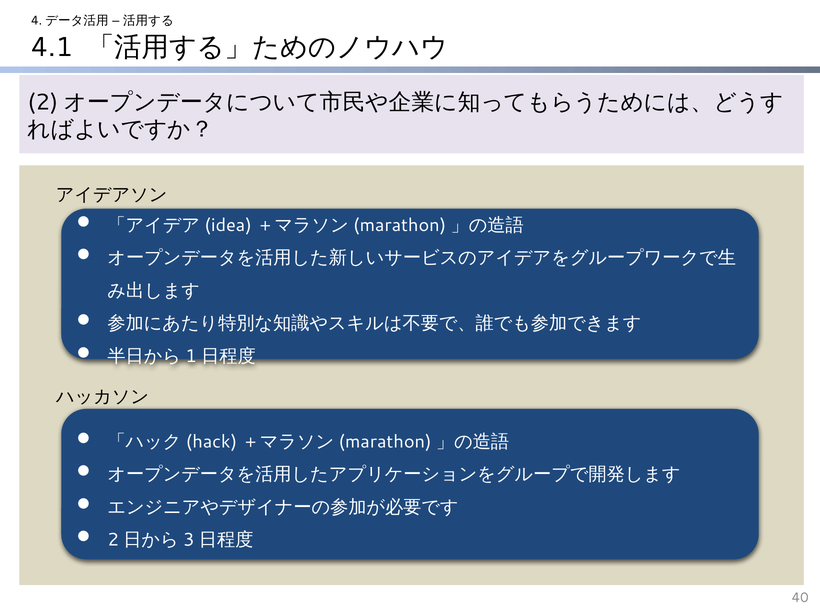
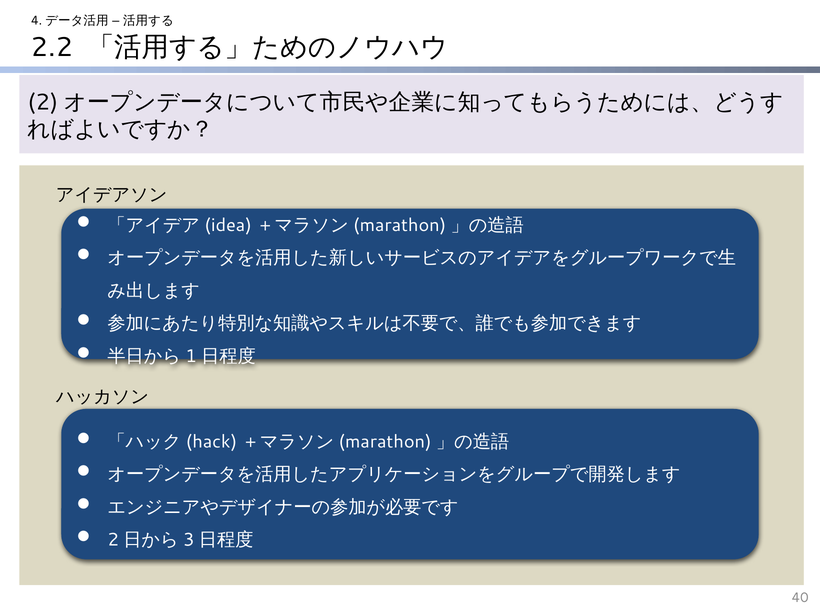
4.1: 4.1 -> 2.2
